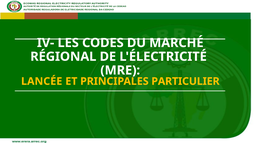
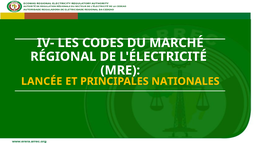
PARTICULIER: PARTICULIER -> NATIONALES
